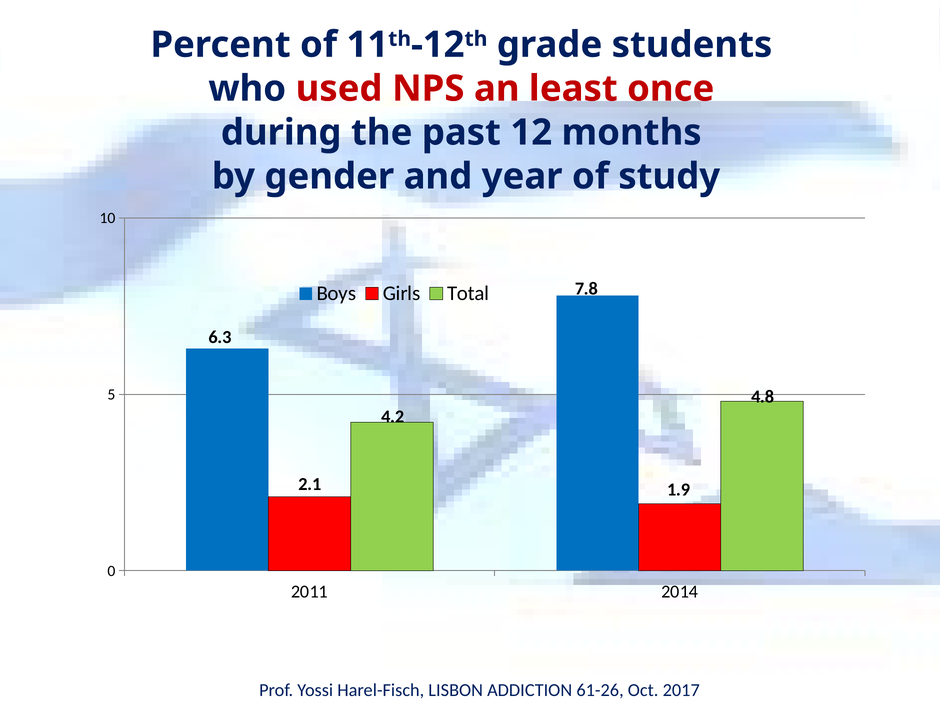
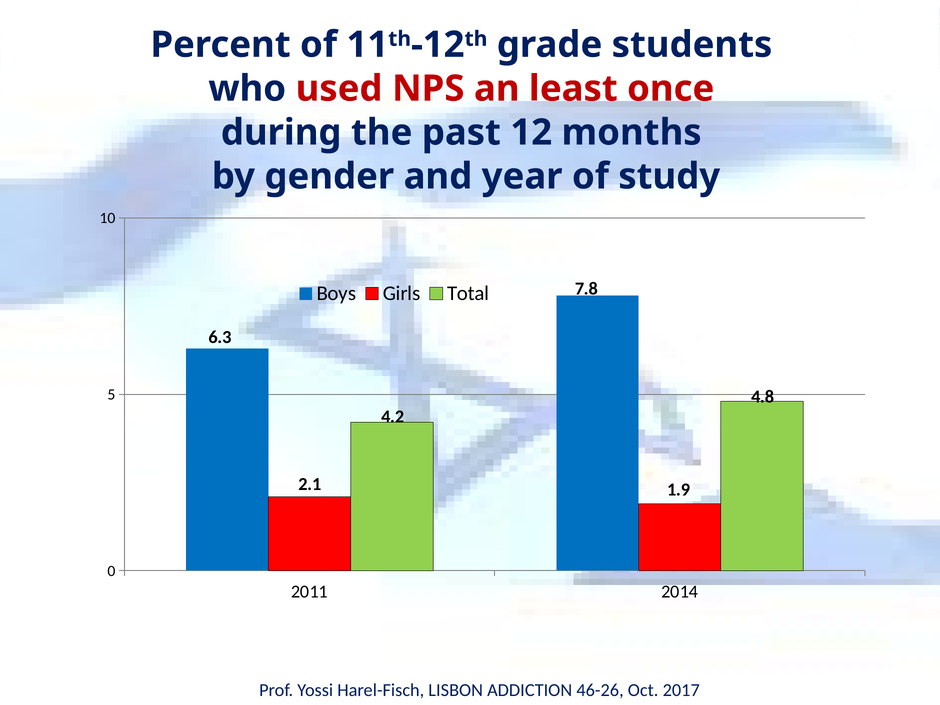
61-26: 61-26 -> 46-26
